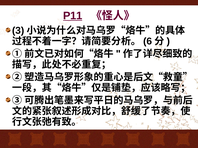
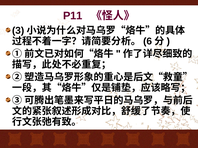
P11 underline: present -> none
